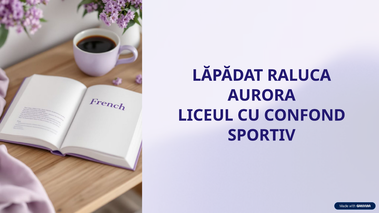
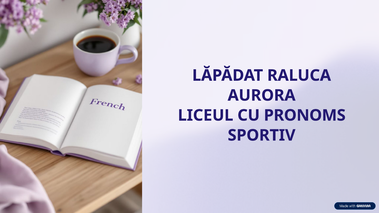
CONFOND: CONFOND -> PRONOMS
